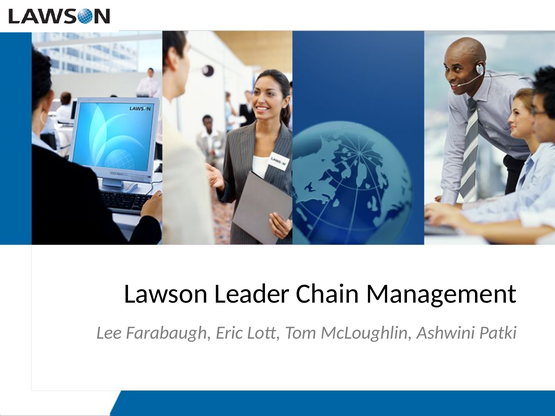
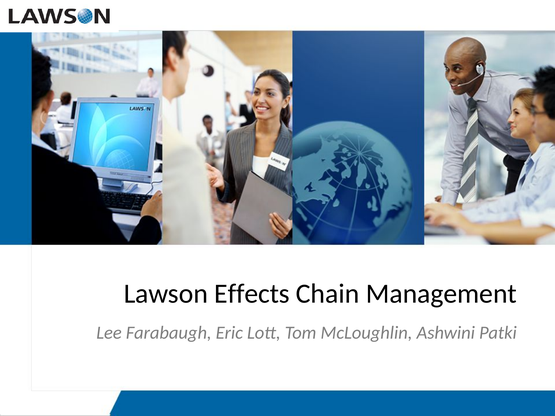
Leader: Leader -> Effects
